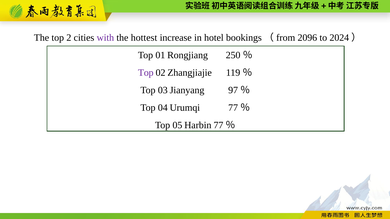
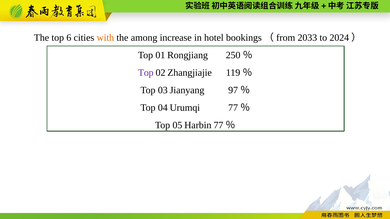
2: 2 -> 6
with colour: purple -> orange
hottest: hottest -> among
2096: 2096 -> 2033
